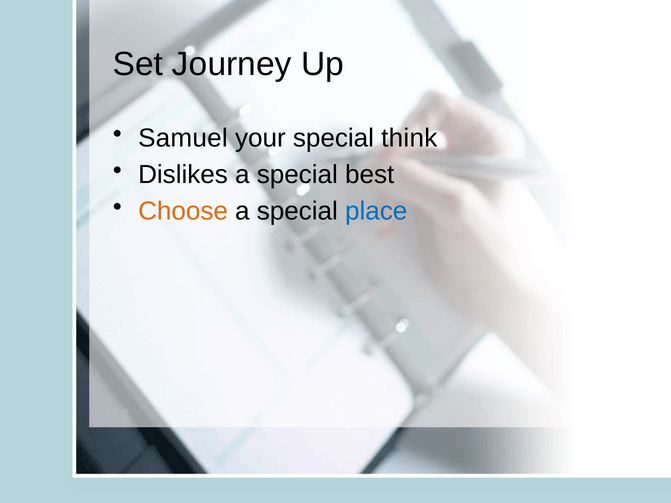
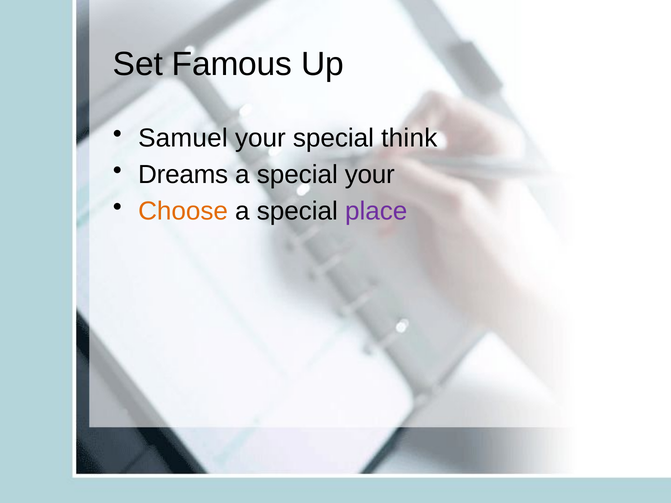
Journey: Journey -> Famous
Dislikes: Dislikes -> Dreams
special best: best -> your
place colour: blue -> purple
